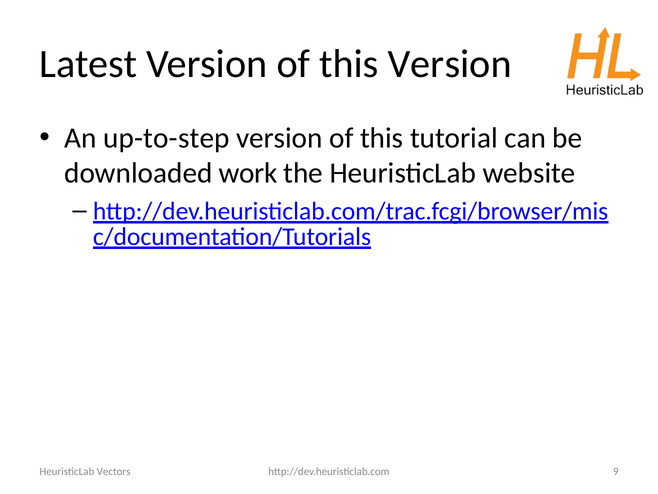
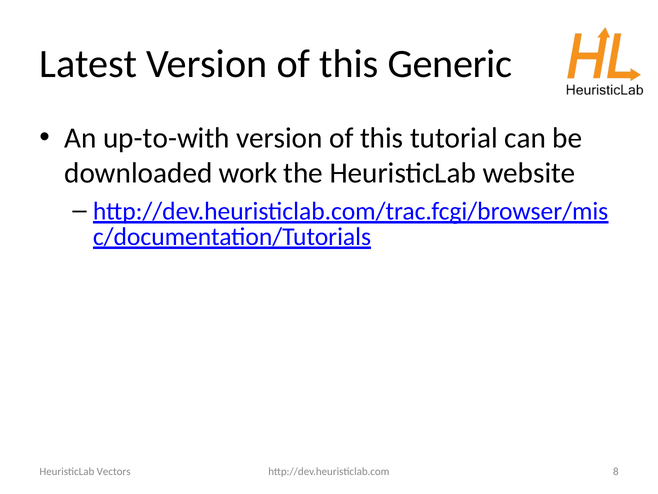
this Version: Version -> Generic
up-to-step: up-to-step -> up-to-with
9: 9 -> 8
